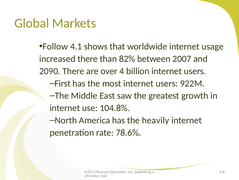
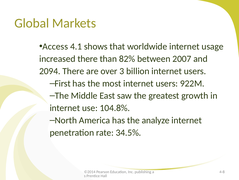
Follow: Follow -> Access
2090: 2090 -> 2094
4: 4 -> 3
heavily: heavily -> analyze
78.6%: 78.6% -> 34.5%
